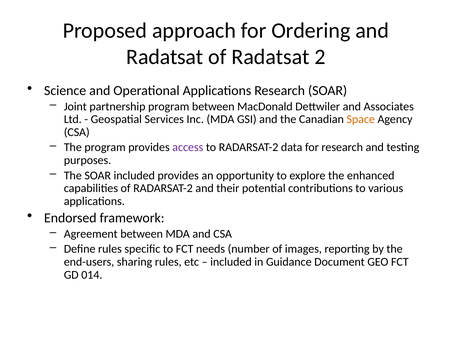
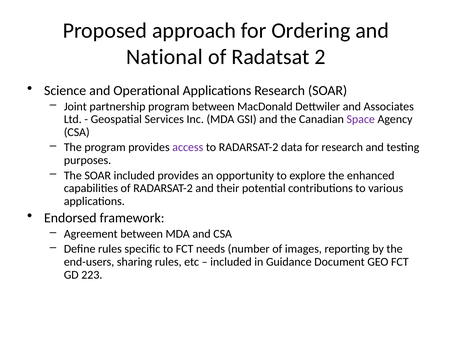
Radatsat at (165, 57): Radatsat -> National
Space colour: orange -> purple
014: 014 -> 223
